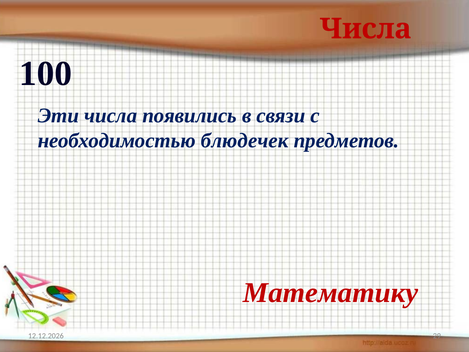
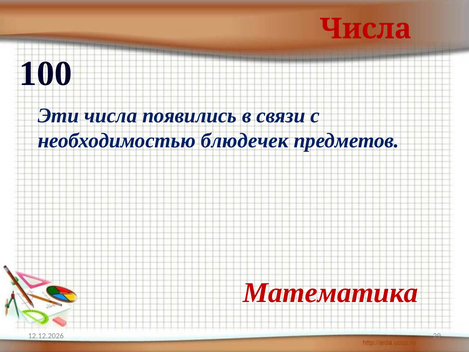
Математику: Математику -> Математика
